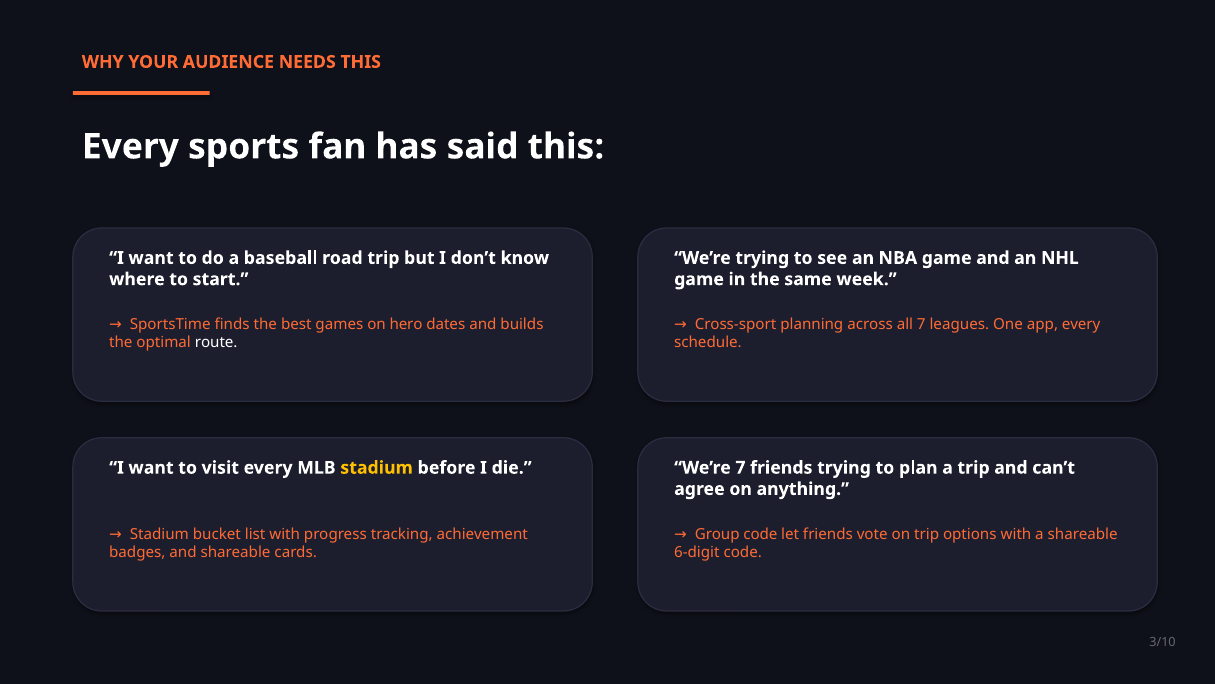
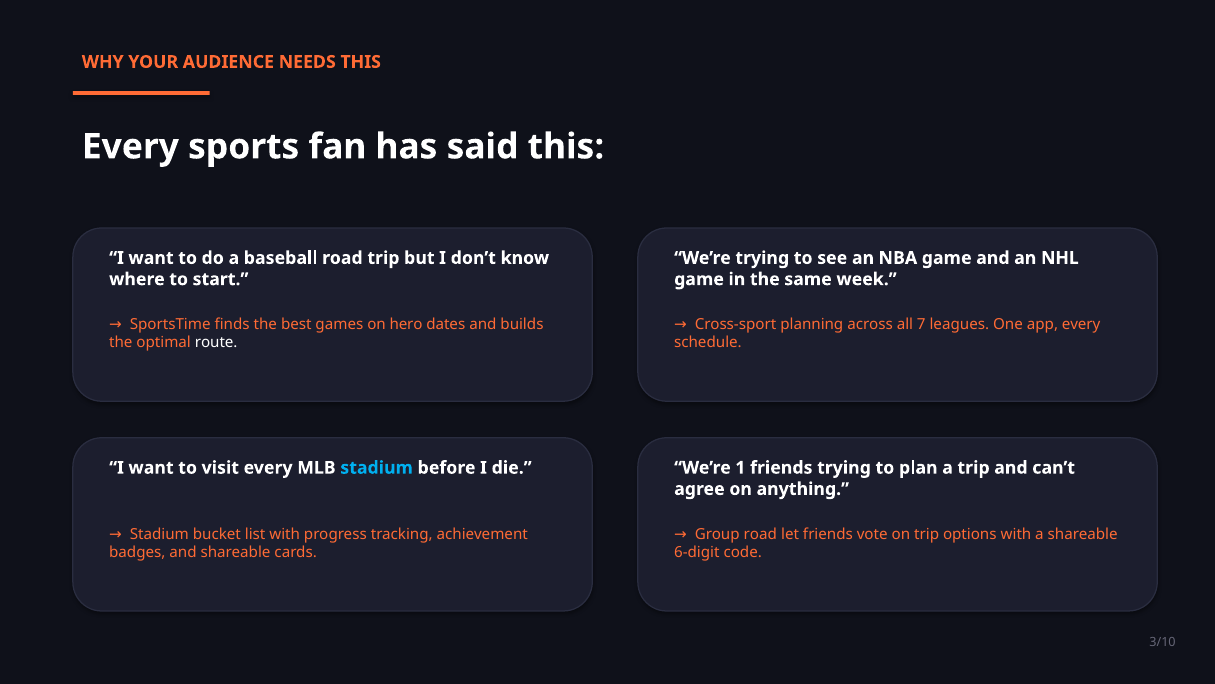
We’re 7: 7 -> 1
stadium at (377, 467) colour: yellow -> light blue
Group code: code -> road
